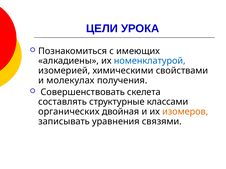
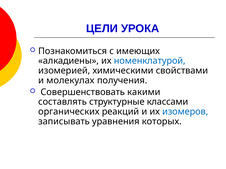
скелета: скелета -> какими
двойная: двойная -> реакций
изомеров colour: orange -> blue
связями: связями -> которых
